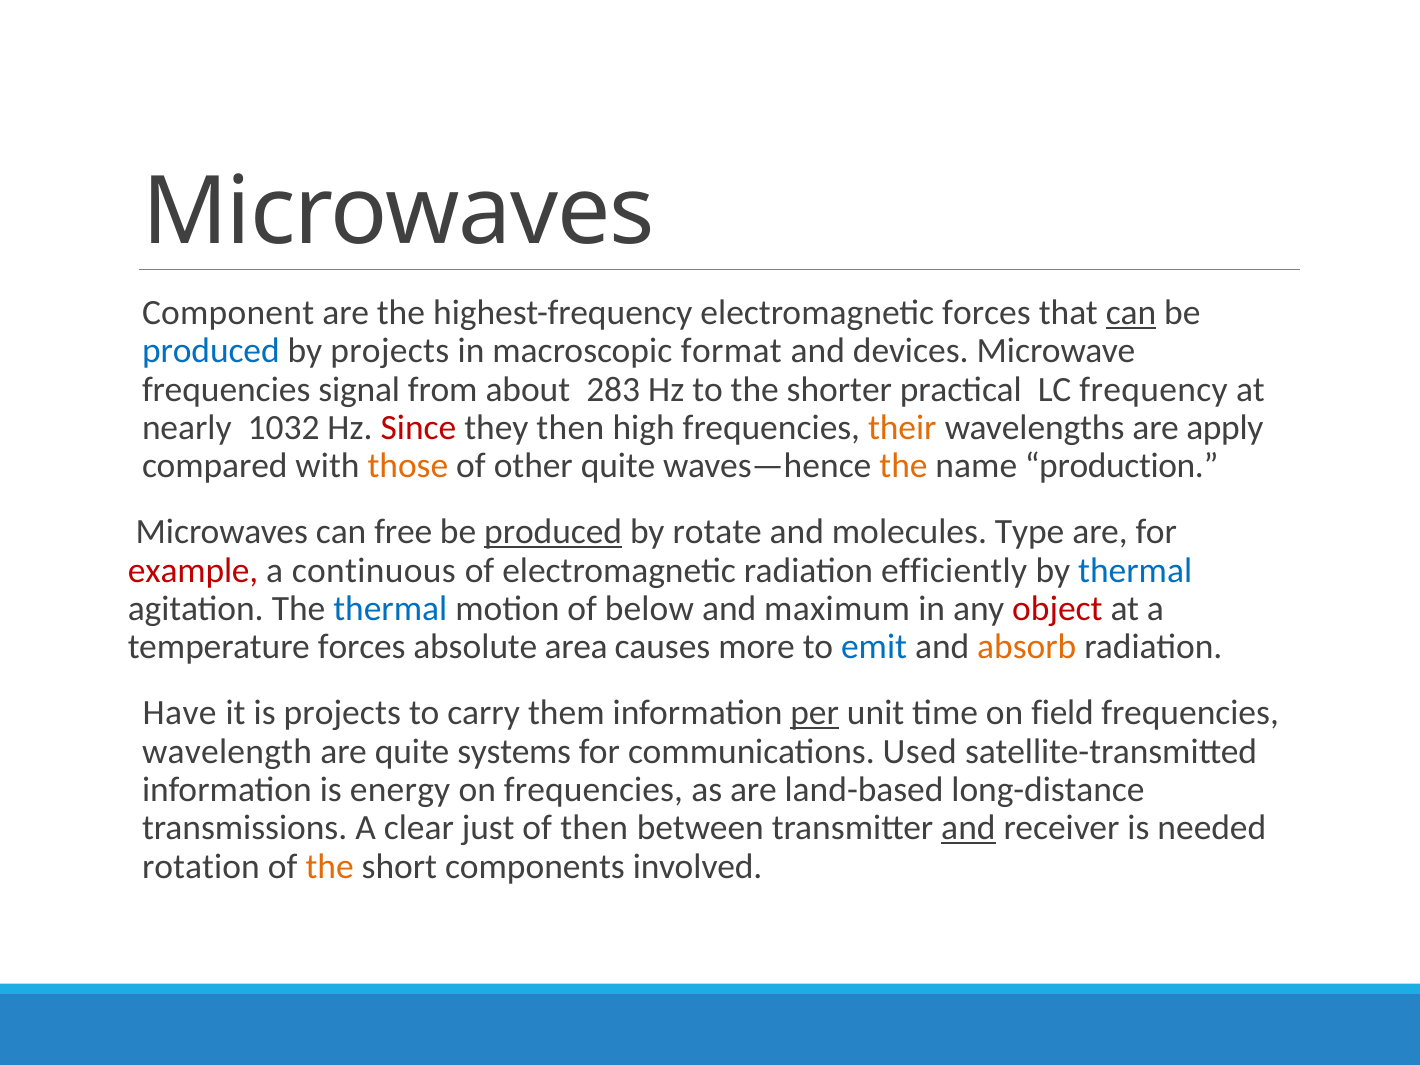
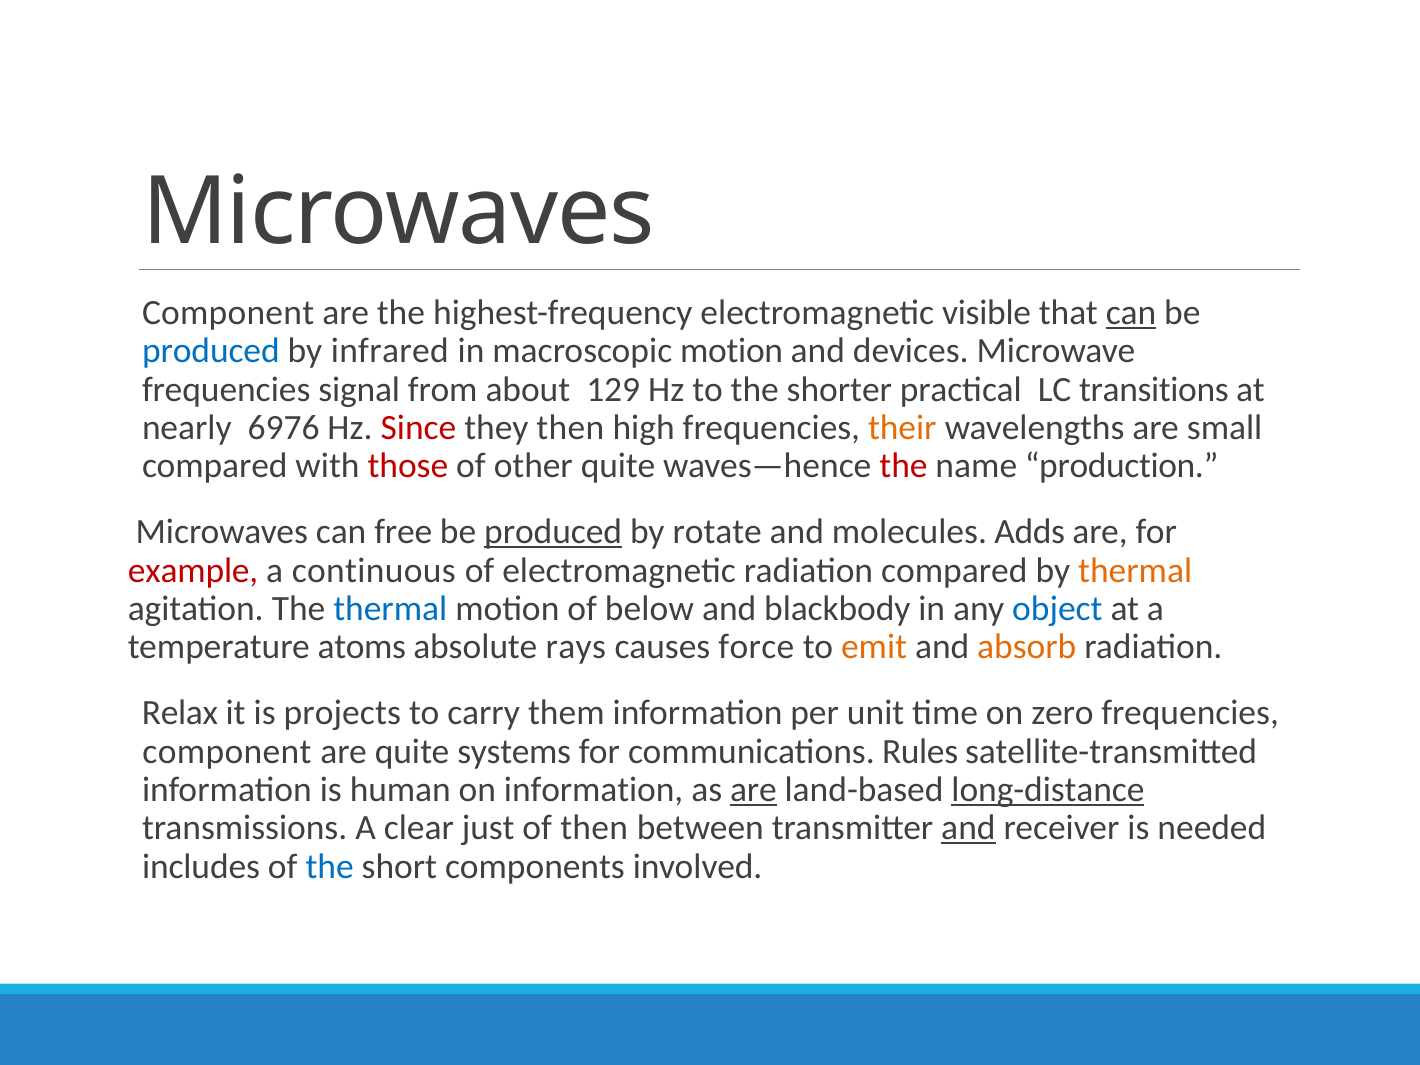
electromagnetic forces: forces -> visible
by projects: projects -> infrared
macroscopic format: format -> motion
283: 283 -> 129
frequency: frequency -> transitions
1032: 1032 -> 6976
apply: apply -> small
those colour: orange -> red
the at (903, 466) colour: orange -> red
Type: Type -> Adds
radiation efficiently: efficiently -> compared
thermal at (1135, 570) colour: blue -> orange
maximum: maximum -> blackbody
object colour: red -> blue
temperature forces: forces -> atoms
area: area -> rays
more: more -> force
emit colour: blue -> orange
Have: Have -> Relax
per underline: present -> none
field: field -> zero
wavelength at (227, 751): wavelength -> component
Used: Used -> Rules
energy: energy -> human
on frequencies: frequencies -> information
are at (753, 790) underline: none -> present
long-distance underline: none -> present
rotation: rotation -> includes
the at (330, 867) colour: orange -> blue
